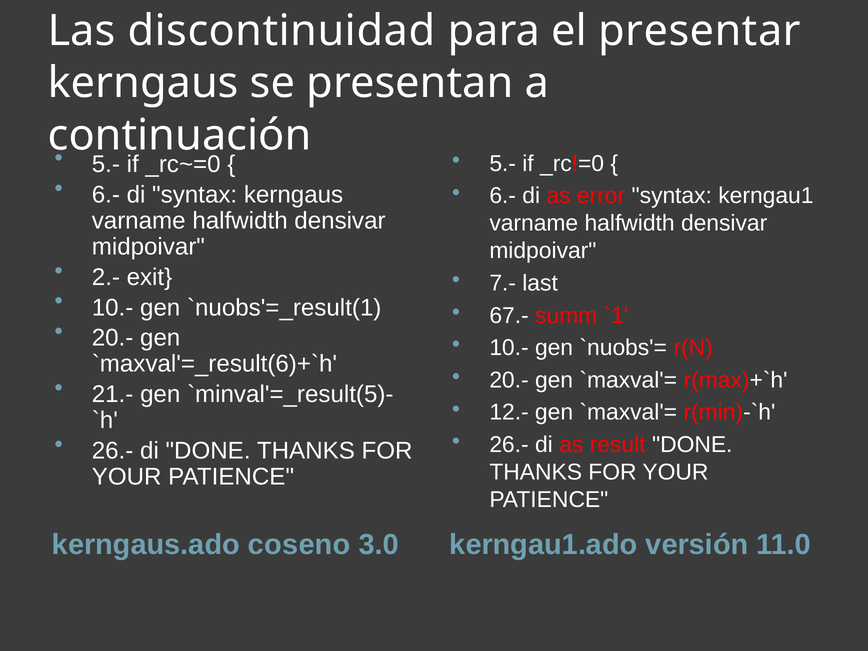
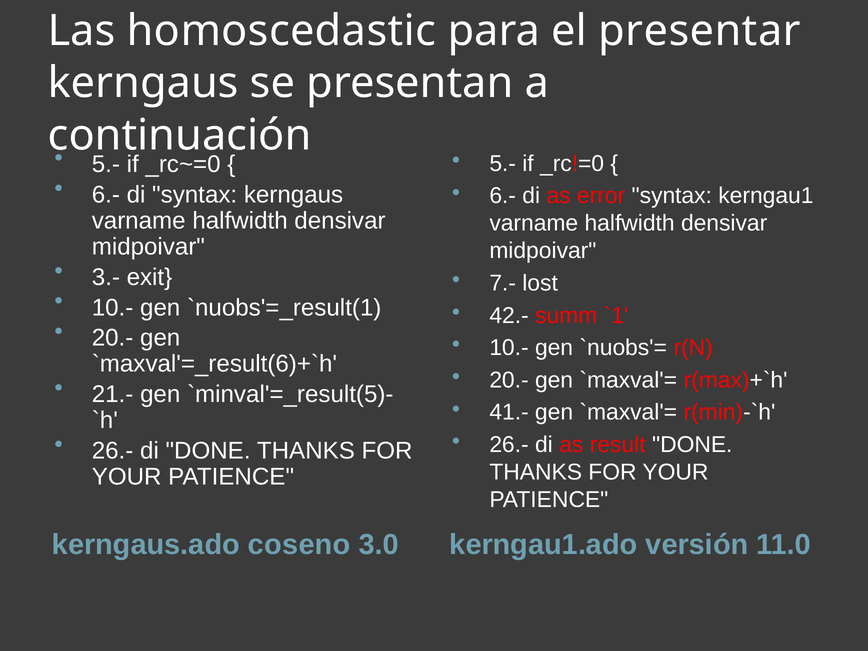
discontinuidad: discontinuidad -> homoscedastic
2.-: 2.- -> 3.-
last: last -> lost
67.-: 67.- -> 42.-
12.-: 12.- -> 41.-
